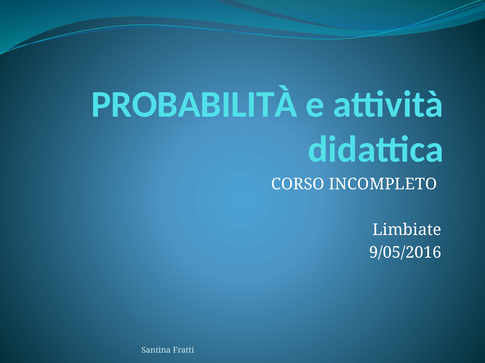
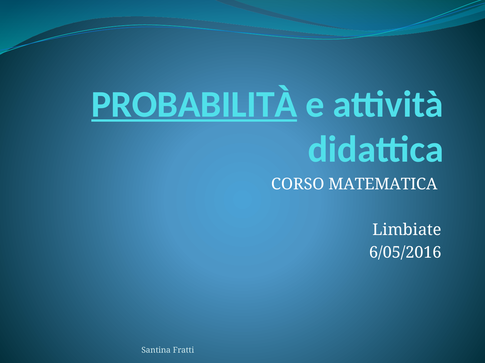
PROBABILITÀ underline: none -> present
INCOMPLETO: INCOMPLETO -> MATEMATICA
9/05/2016: 9/05/2016 -> 6/05/2016
